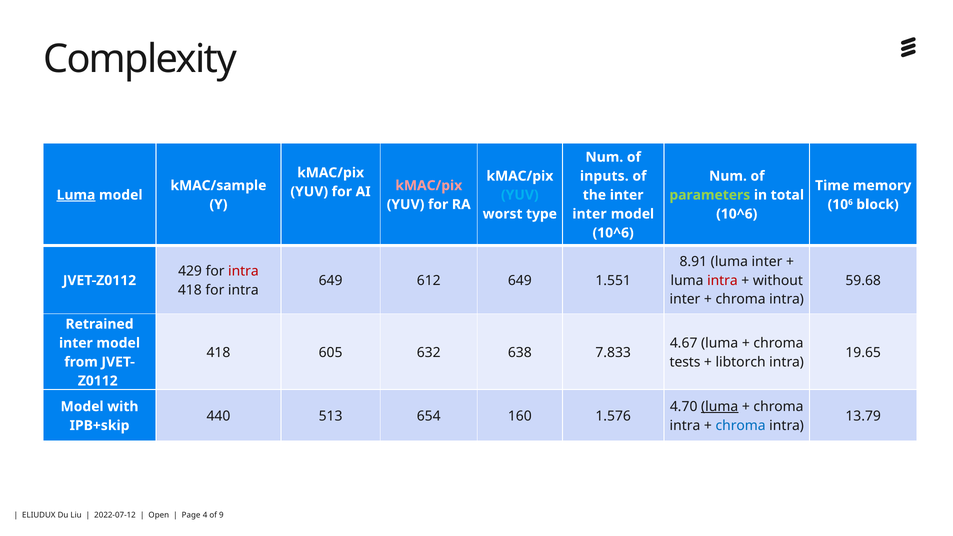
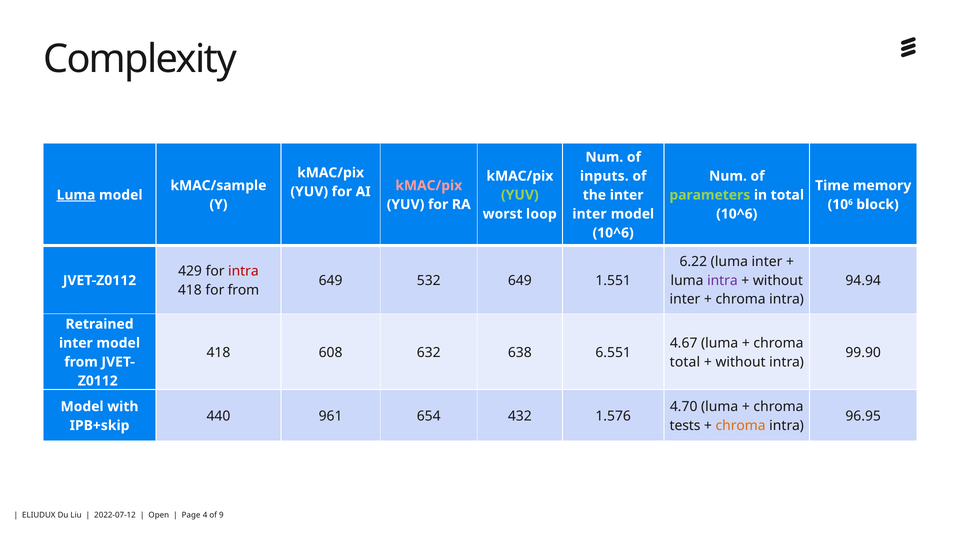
YUV at (520, 195) colour: light blue -> light green
type: type -> loop
8.91: 8.91 -> 6.22
612: 612 -> 532
intra at (722, 280) colour: red -> purple
59.68: 59.68 -> 94.94
418 for intra: intra -> from
605: 605 -> 608
7.833: 7.833 -> 6.551
19.65: 19.65 -> 99.90
tests at (685, 362): tests -> total
libtorch at (741, 362): libtorch -> without
luma at (720, 407) underline: present -> none
513: 513 -> 961
160: 160 -> 432
13.79: 13.79 -> 96.95
intra at (685, 426): intra -> tests
chroma at (741, 426) colour: blue -> orange
